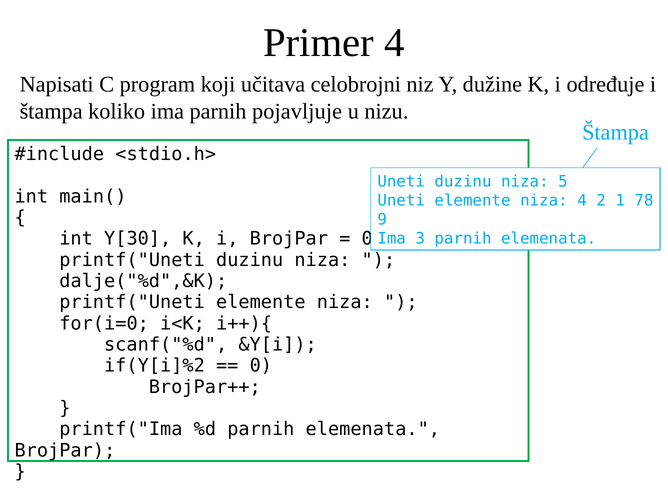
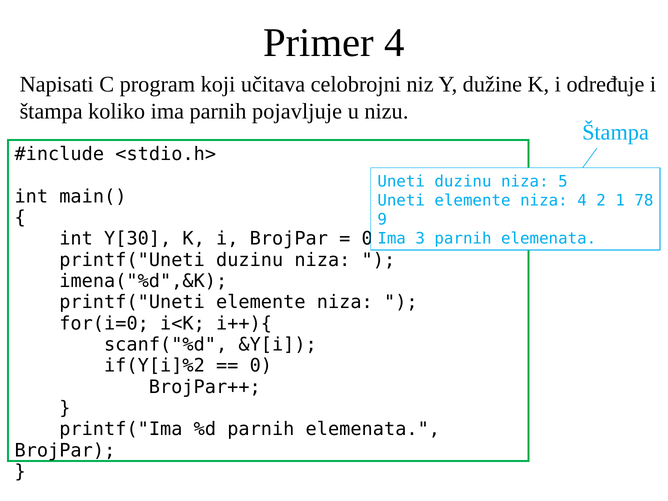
dalje("%d",&K: dalje("%d",&K -> imena("%d",&K
